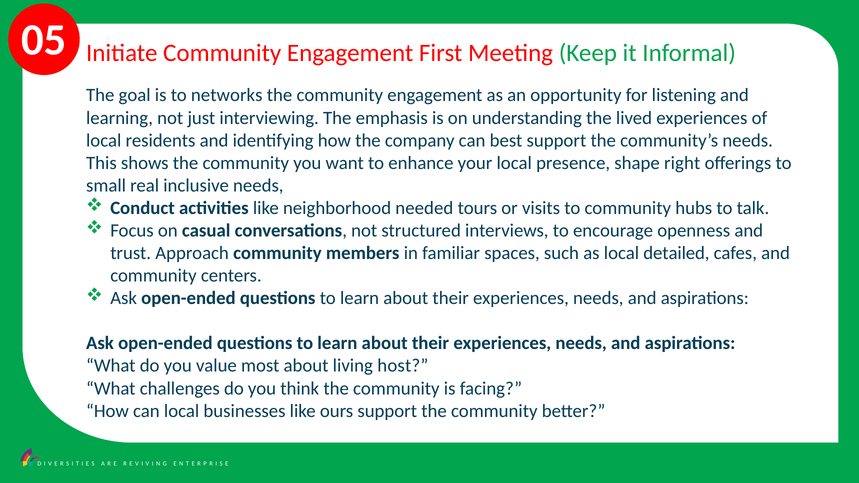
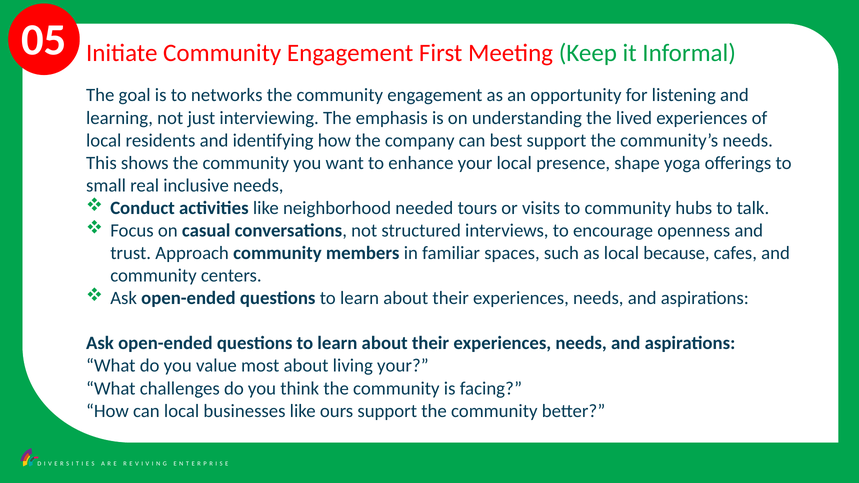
right: right -> yoga
detailed: detailed -> because
living host: host -> your
